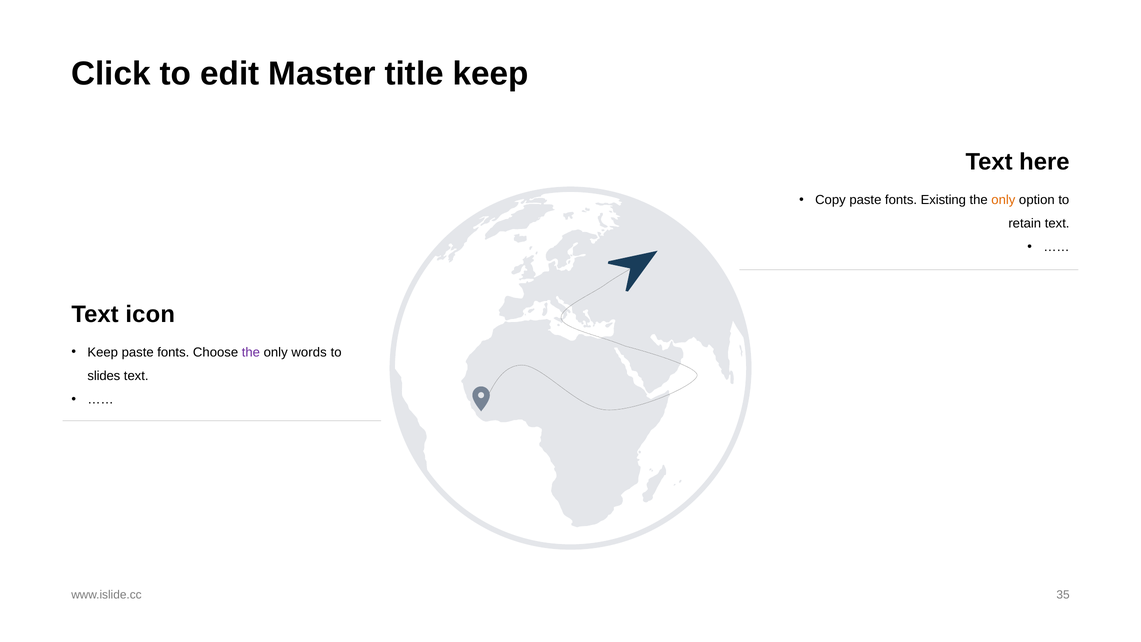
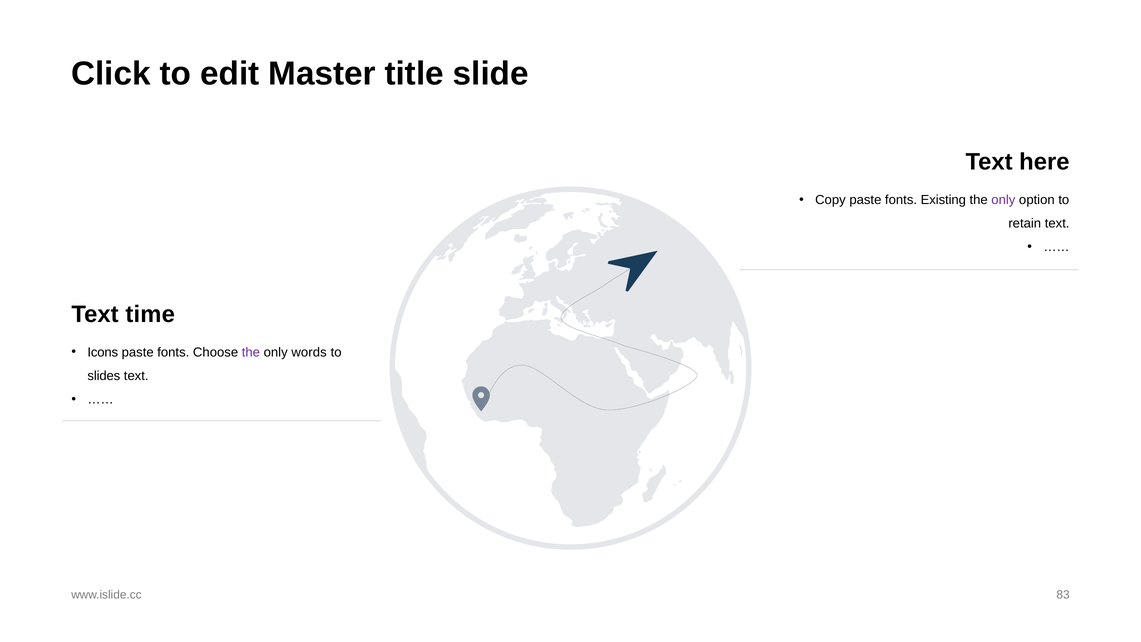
title keep: keep -> slide
only at (1003, 200) colour: orange -> purple
icon: icon -> time
Keep at (103, 352): Keep -> Icons
35: 35 -> 83
